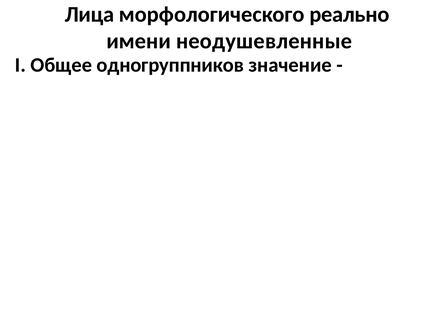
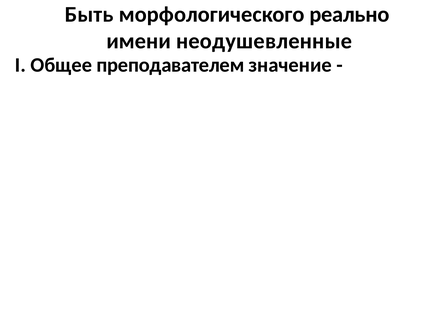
Лица: Лица -> Быть
одногруппников: одногруппников -> преподавателем
